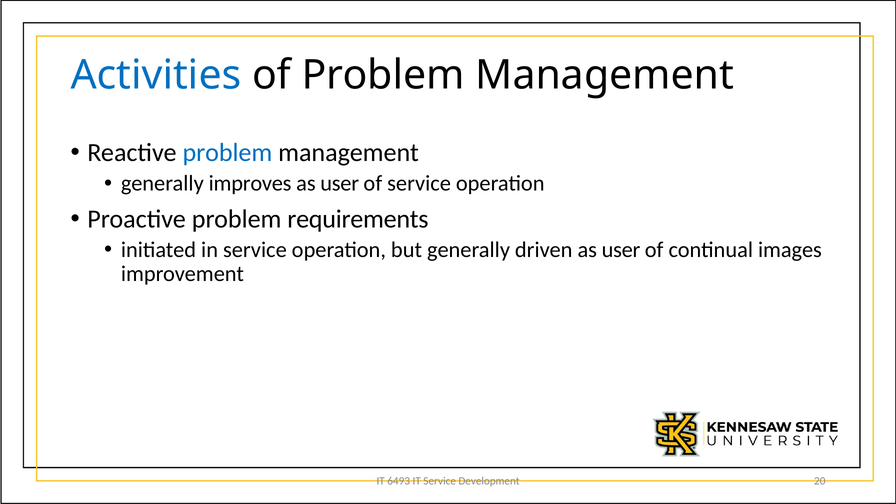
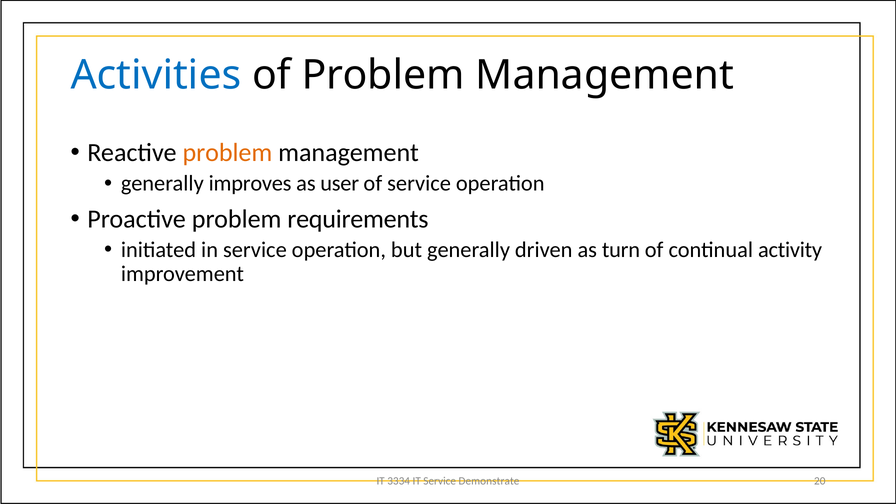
problem at (227, 153) colour: blue -> orange
driven as user: user -> turn
images: images -> activity
6493: 6493 -> 3334
Development: Development -> Demonstrate
